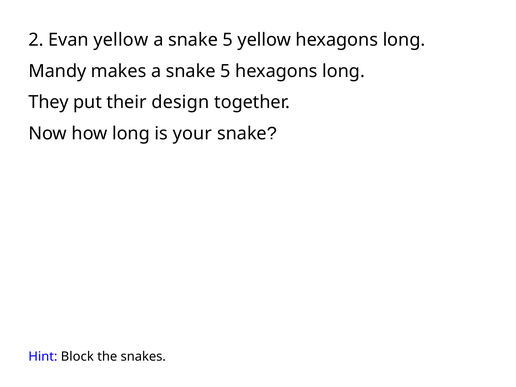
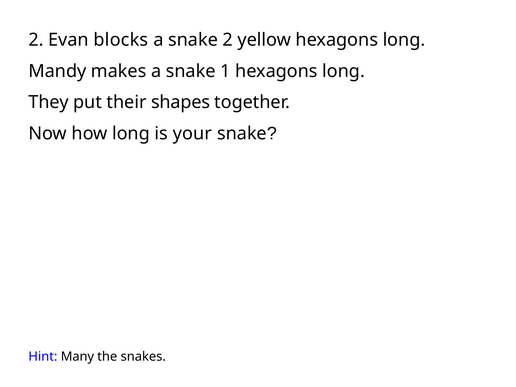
Evan yellow: yellow -> blocks
5 at (228, 40): 5 -> 2
makes a snake 5: 5 -> 1
design: design -> shapes
Block: Block -> Many
